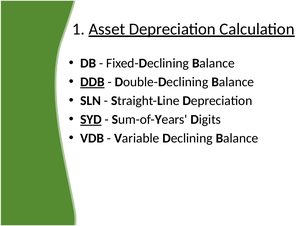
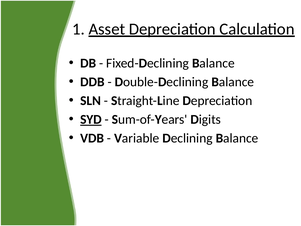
DDB underline: present -> none
